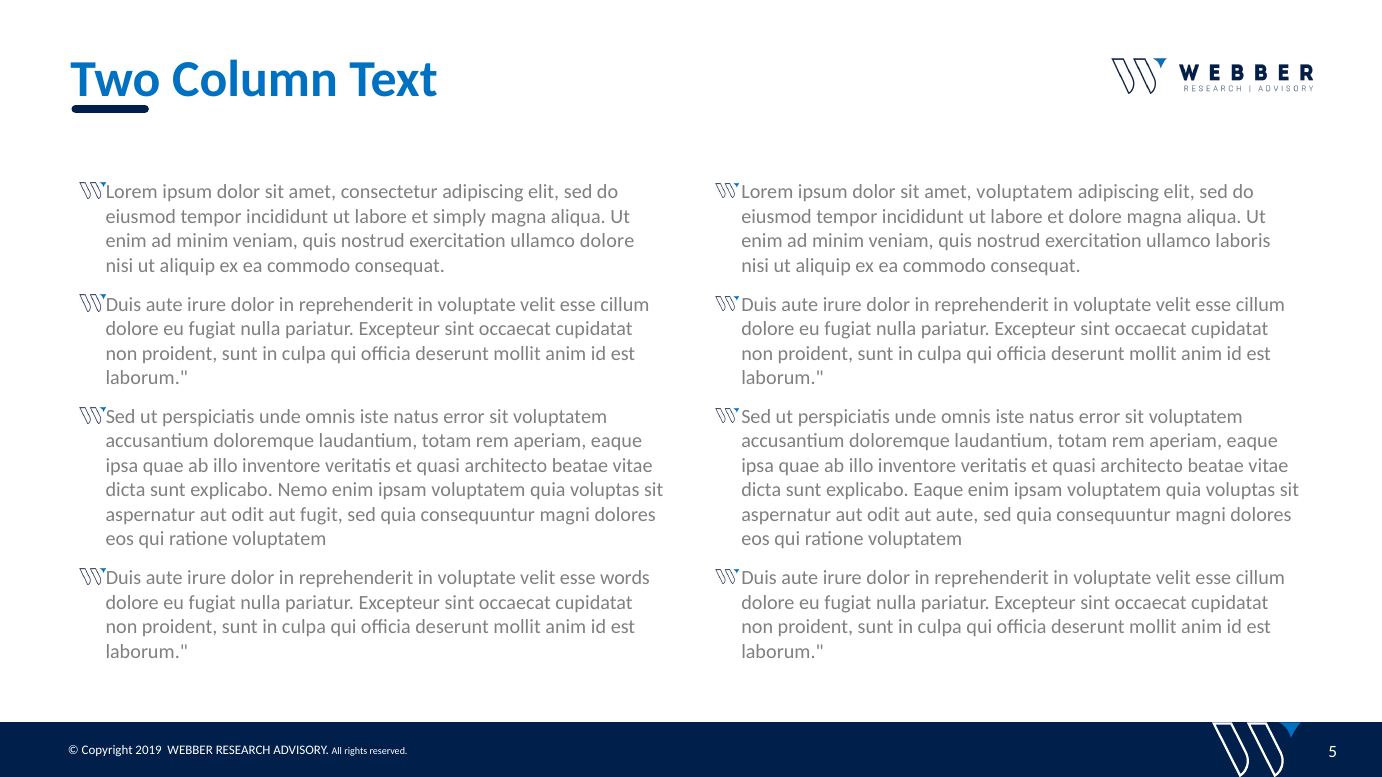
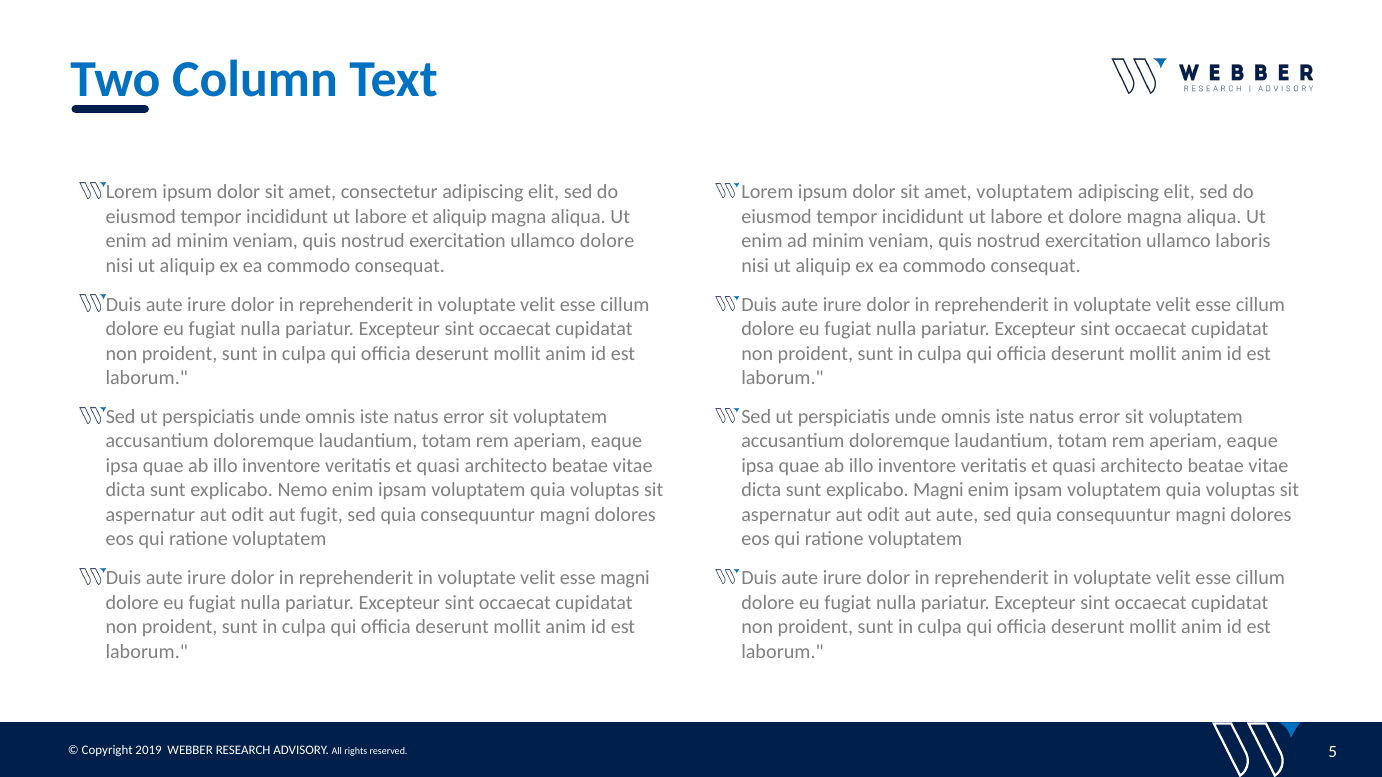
et simply: simply -> aliquip
explicabo Eaque: Eaque -> Magni
esse words: words -> magni
